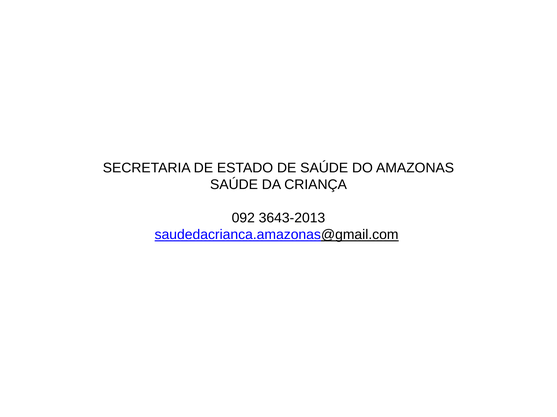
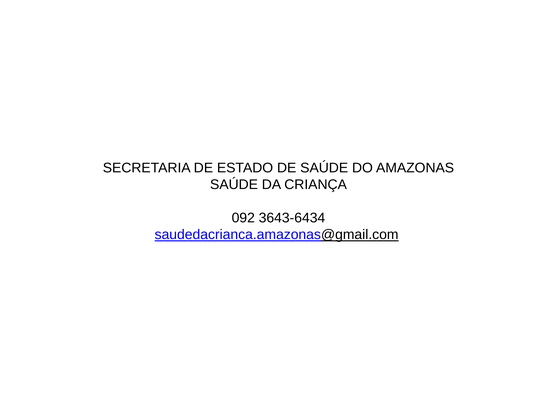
3643-2013: 3643-2013 -> 3643-6434
